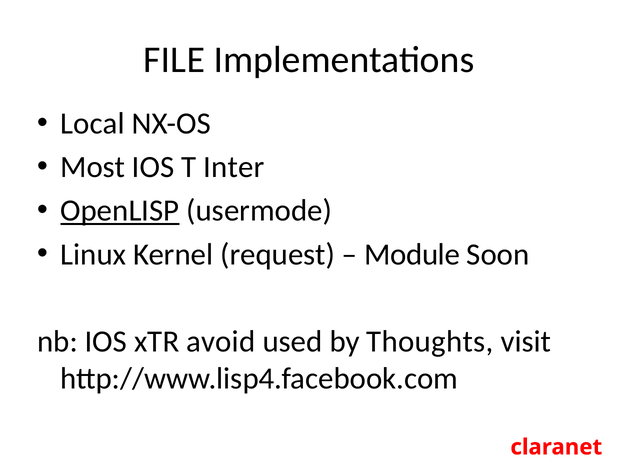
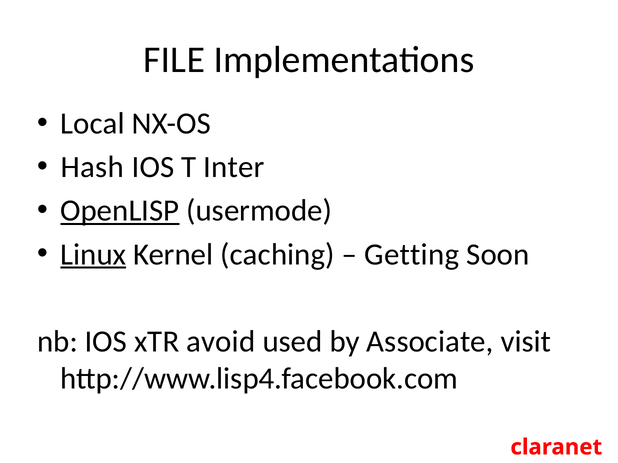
Most: Most -> Hash
Linux underline: none -> present
request: request -> caching
Module: Module -> Getting
Thoughts: Thoughts -> Associate
